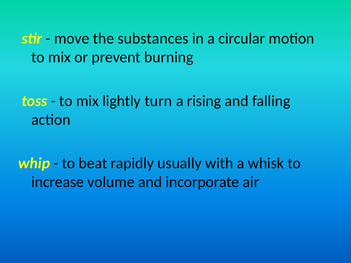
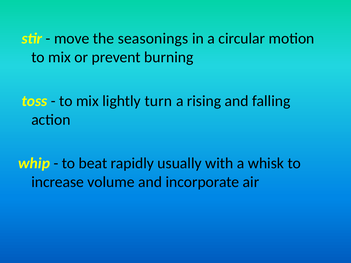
substances: substances -> seasonings
